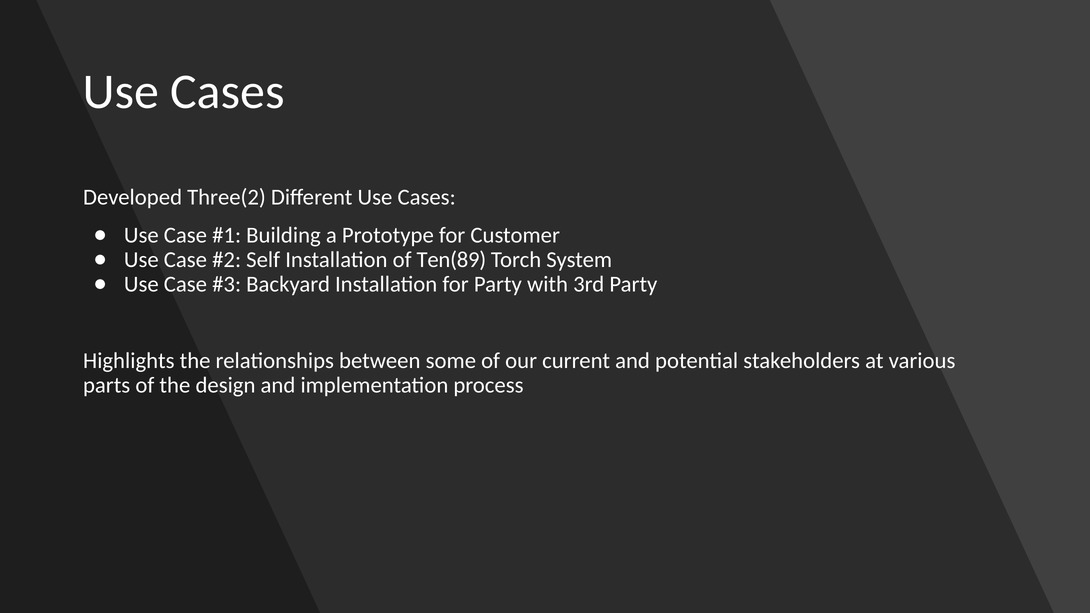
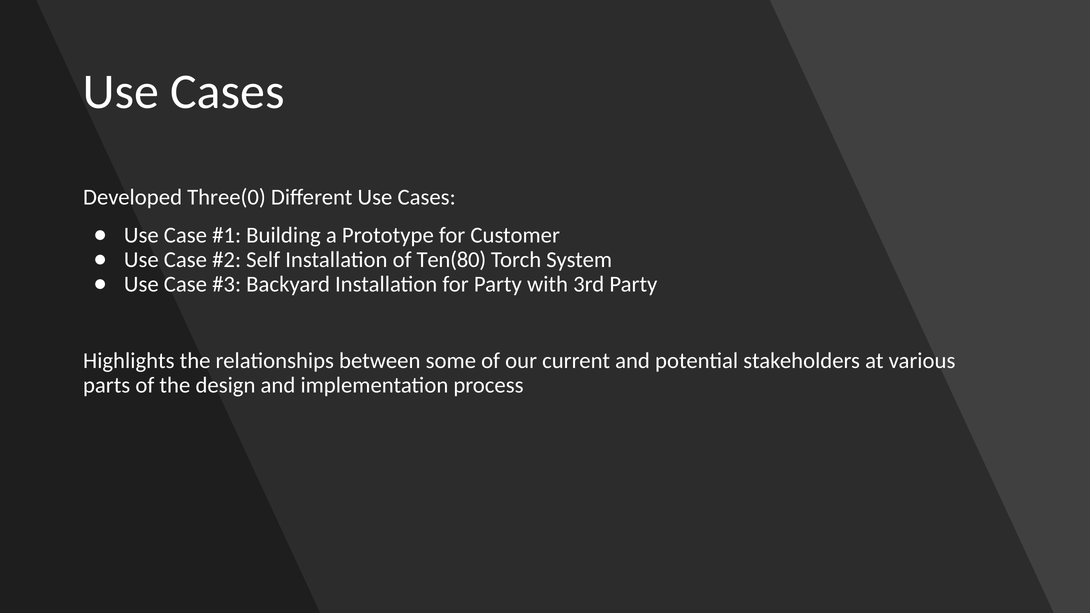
Three(2: Three(2 -> Three(0
Ten(89: Ten(89 -> Ten(80
